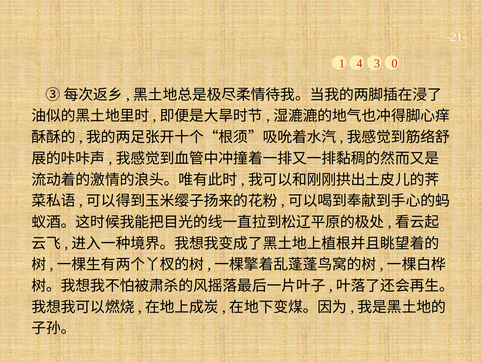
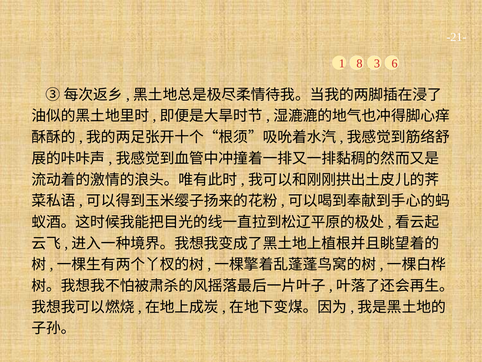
4: 4 -> 8
0: 0 -> 6
